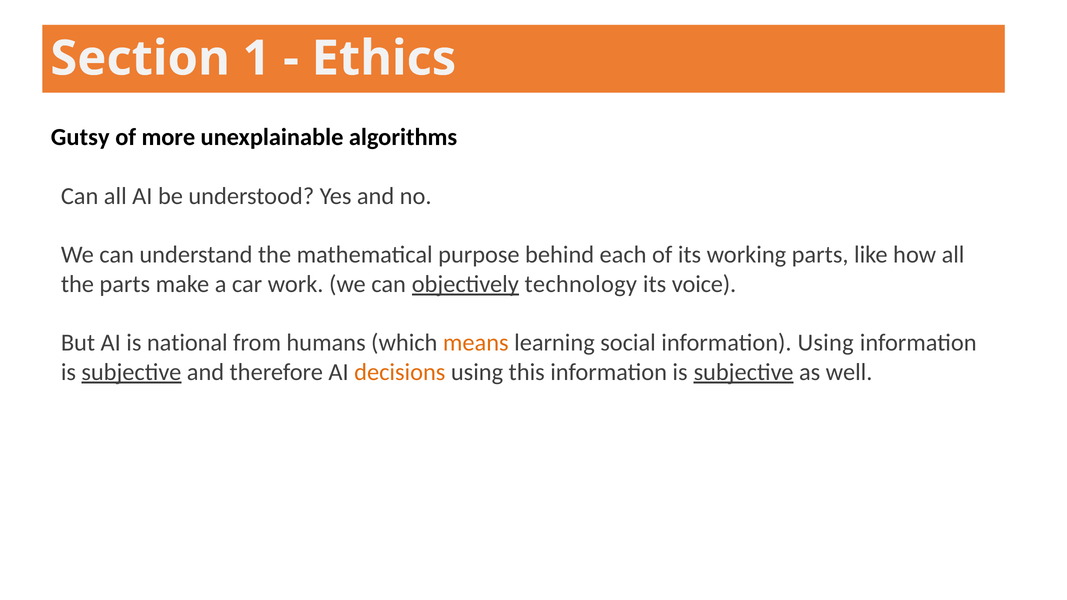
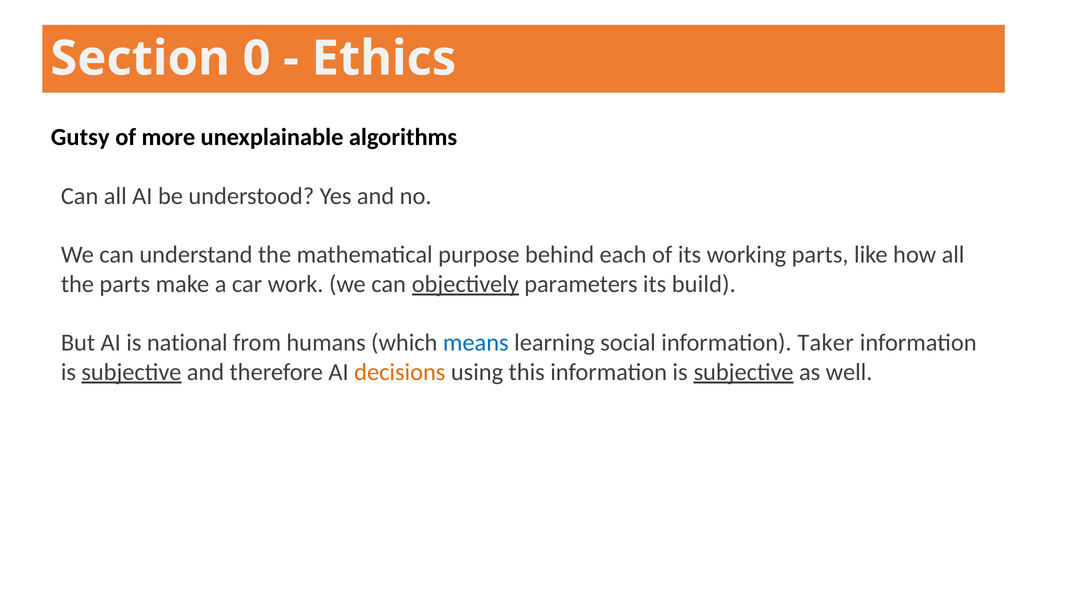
1: 1 -> 0
technology: technology -> parameters
voice: voice -> build
means colour: orange -> blue
information Using: Using -> Taker
